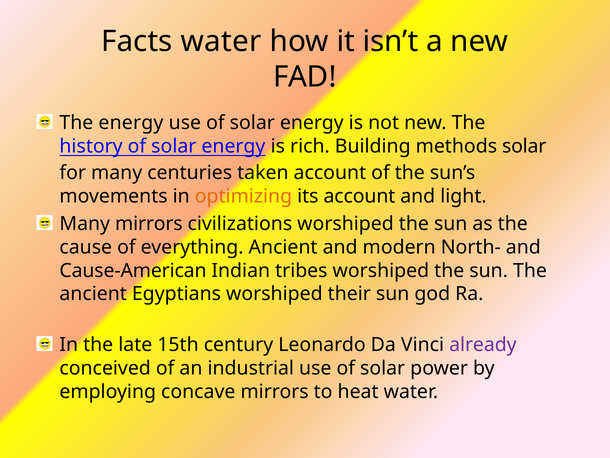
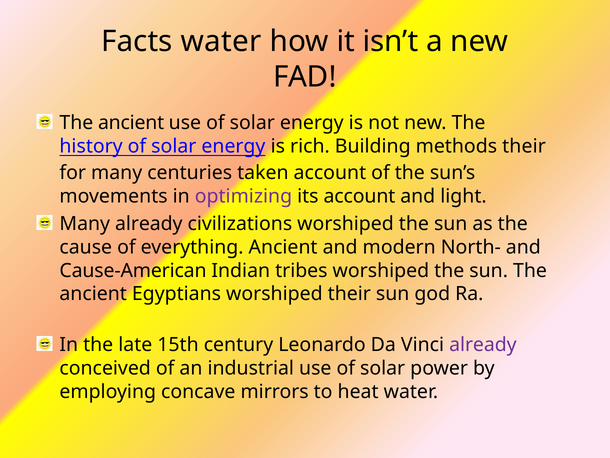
energy at (131, 123): energy -> ancient
methods solar: solar -> their
optimizing colour: orange -> purple
Many mirrors: mirrors -> already
